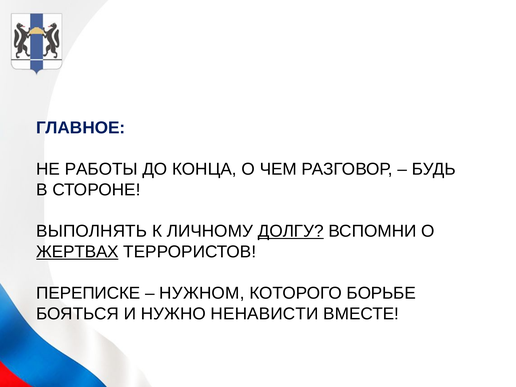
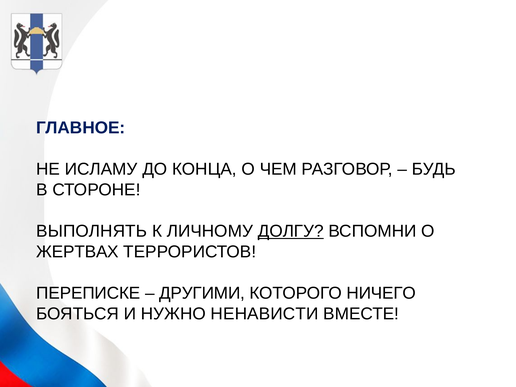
РАБОТЫ: РАБОТЫ -> ИСЛАМУ
ЖЕРТВАХ underline: present -> none
НУЖНОМ: НУЖНОМ -> ДРУГИМИ
БОРЬБЕ: БОРЬБЕ -> НИЧЕГО
